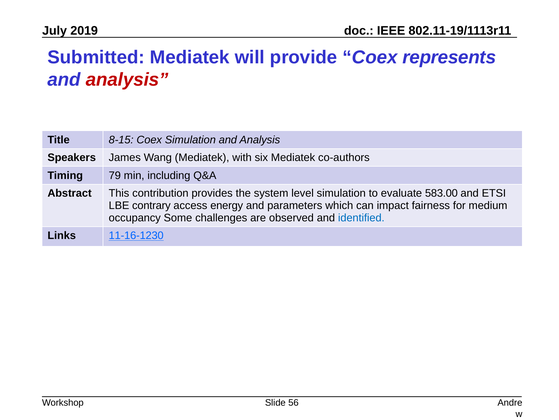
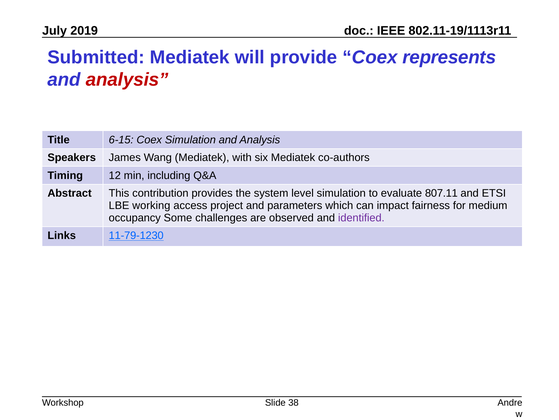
8-15: 8-15 -> 6-15
79: 79 -> 12
583.00: 583.00 -> 807.11
contrary: contrary -> working
energy: energy -> project
identified colour: blue -> purple
11-16-1230: 11-16-1230 -> 11-79-1230
56: 56 -> 38
